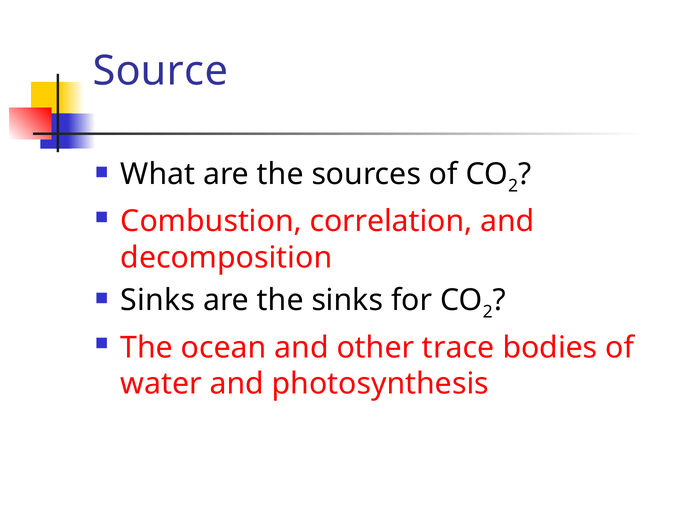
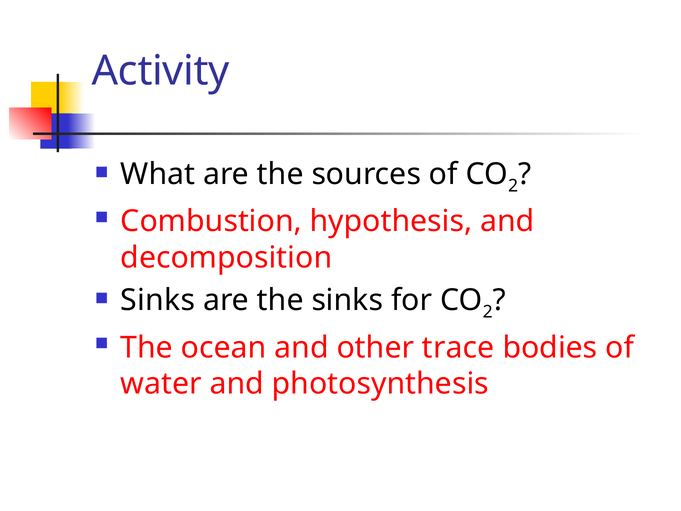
Source: Source -> Activity
correlation: correlation -> hypothesis
